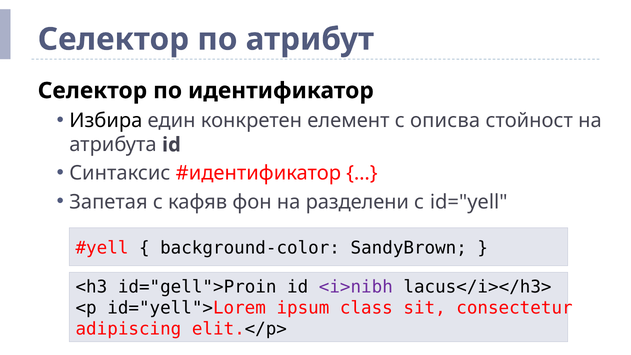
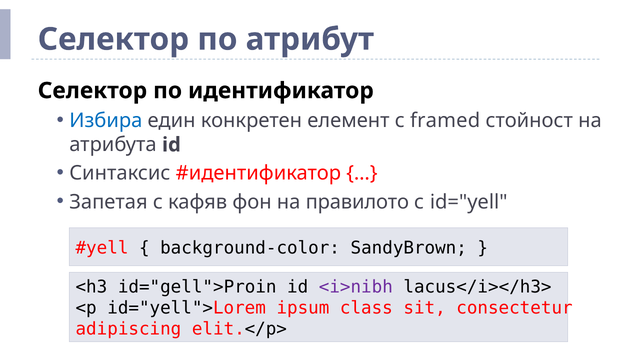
Избира colour: black -> blue
описва: описва -> framed
разделени: разделени -> правилото
